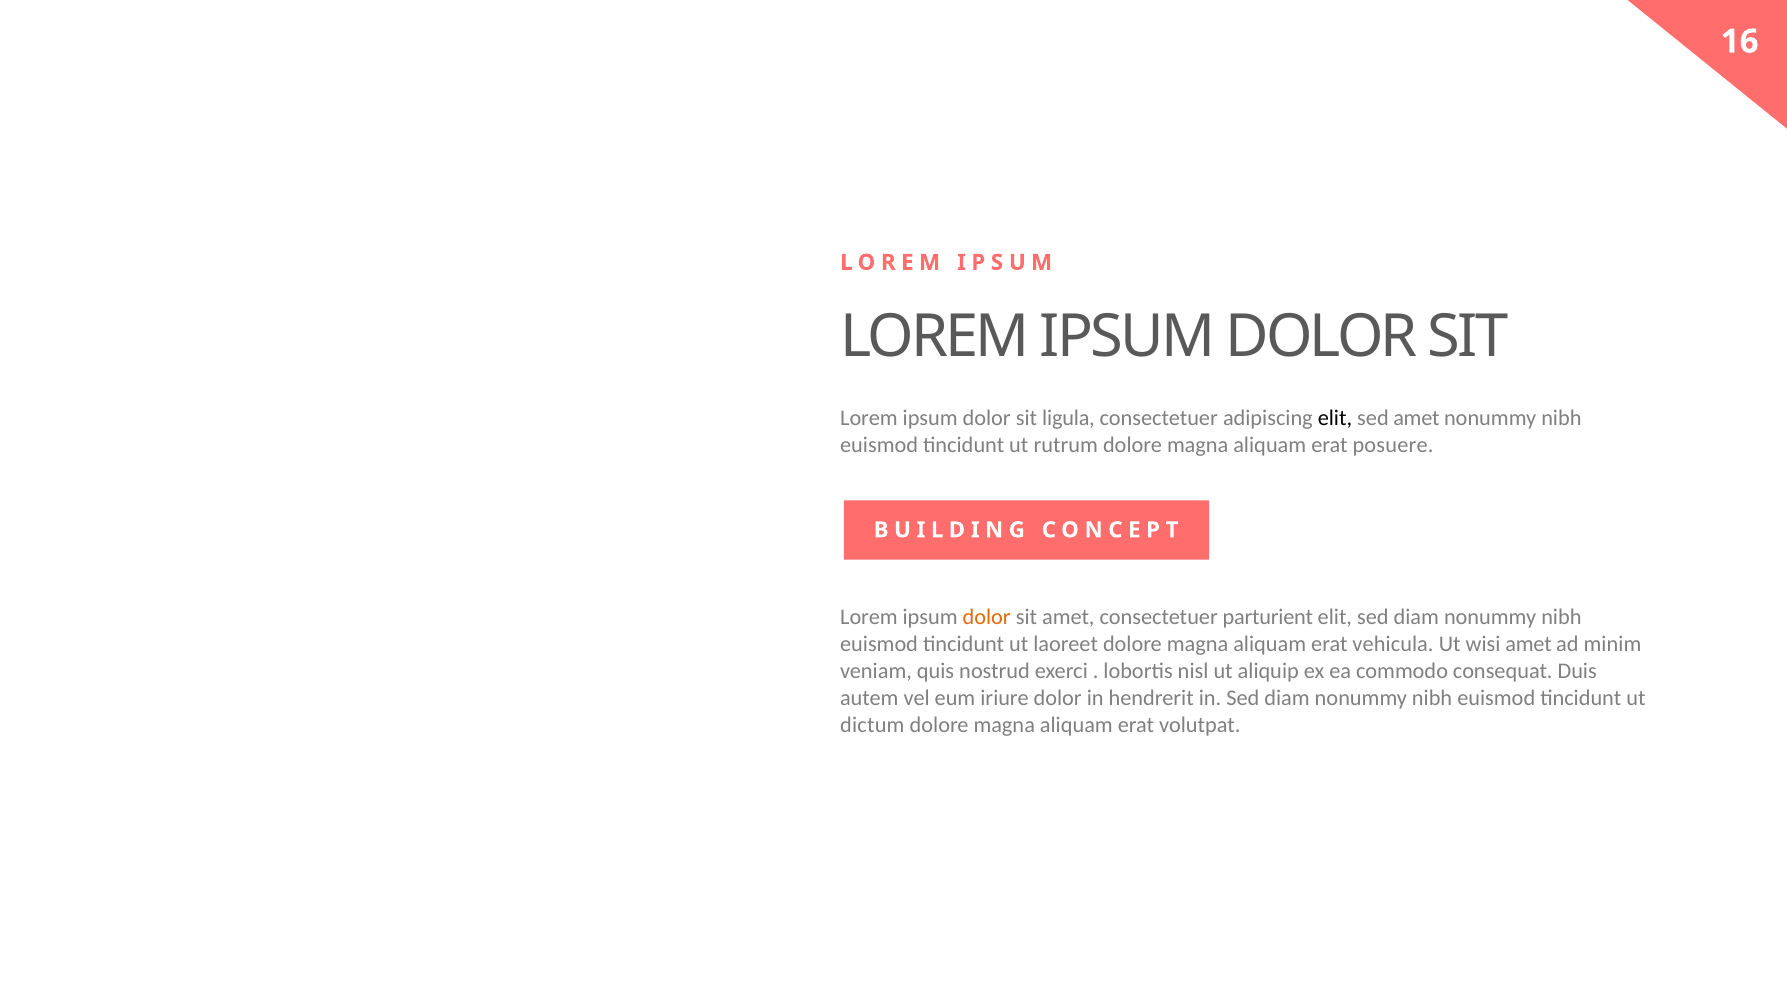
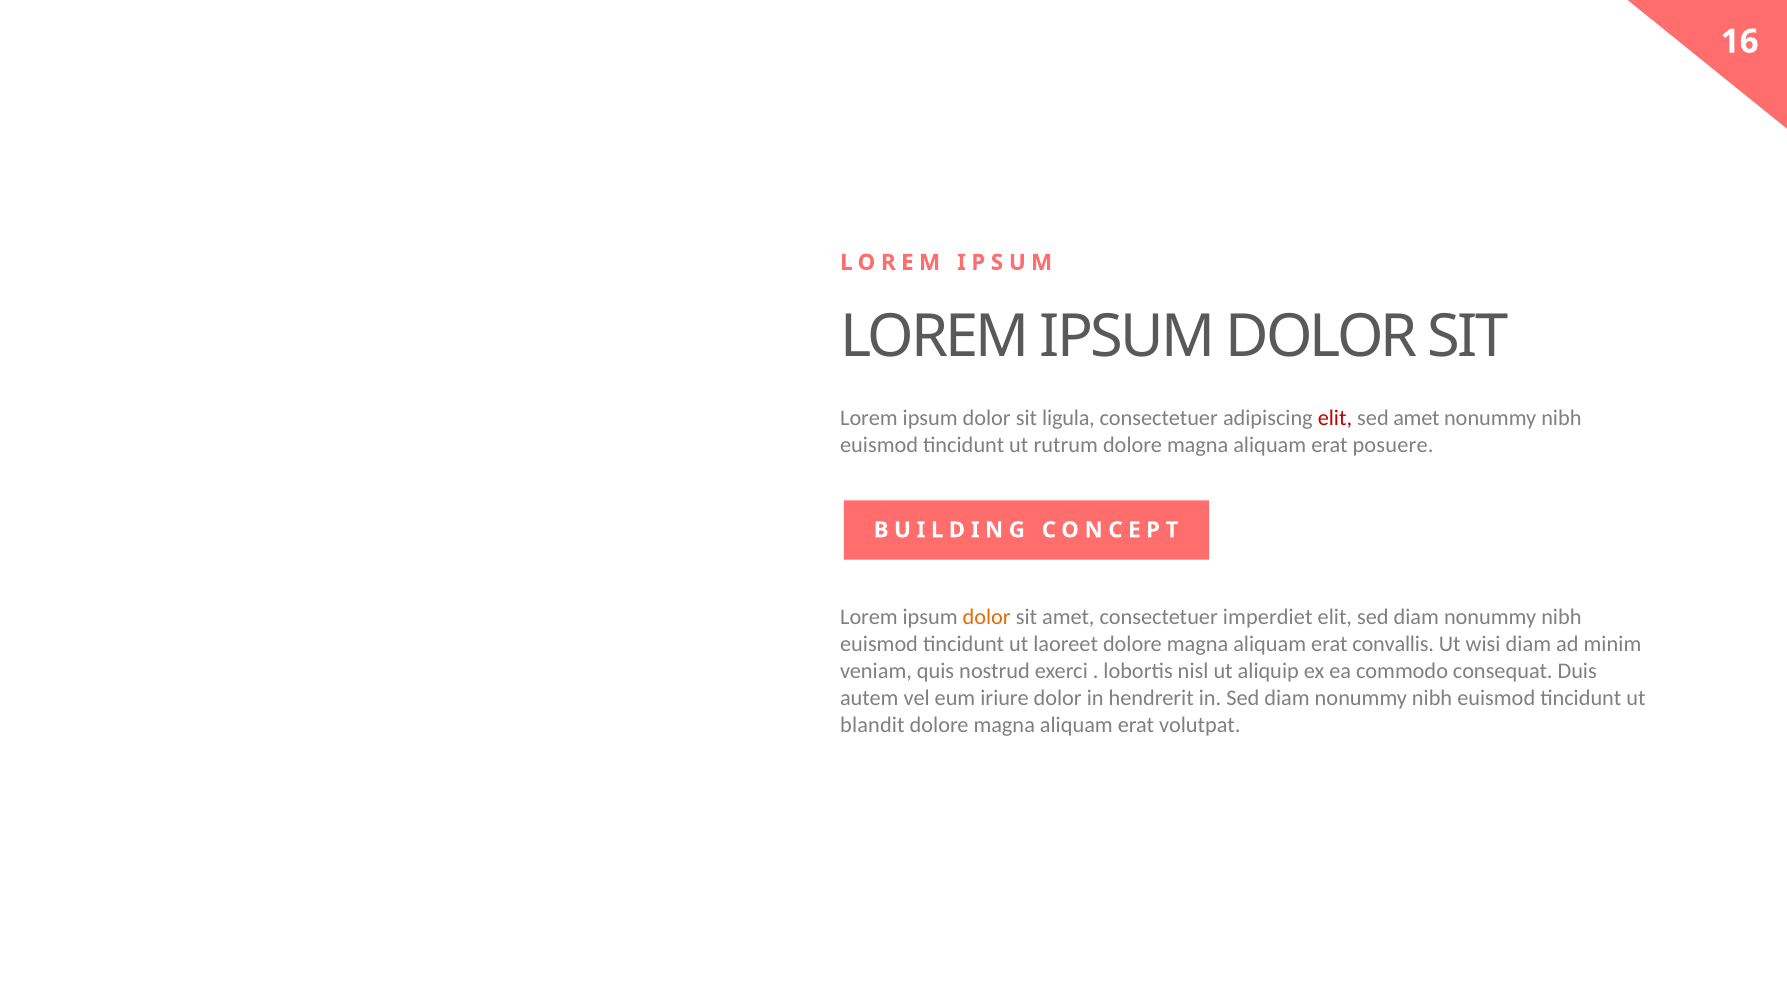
elit at (1335, 418) colour: black -> red
parturient: parturient -> imperdiet
vehicula: vehicula -> convallis
wisi amet: amet -> diam
dictum: dictum -> blandit
